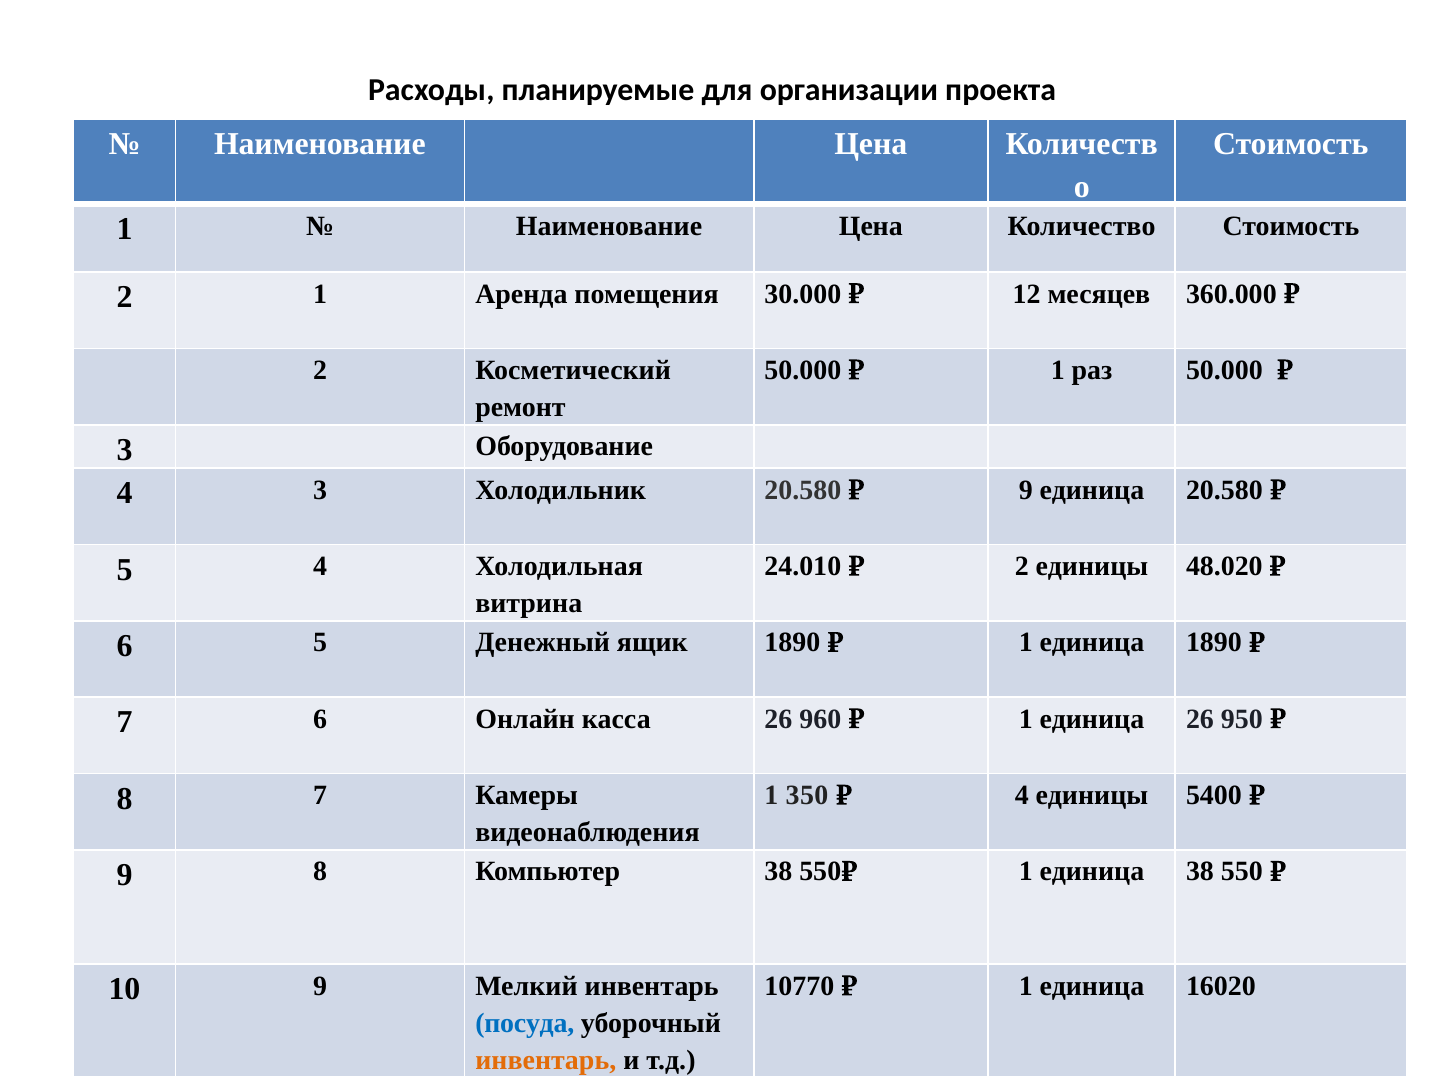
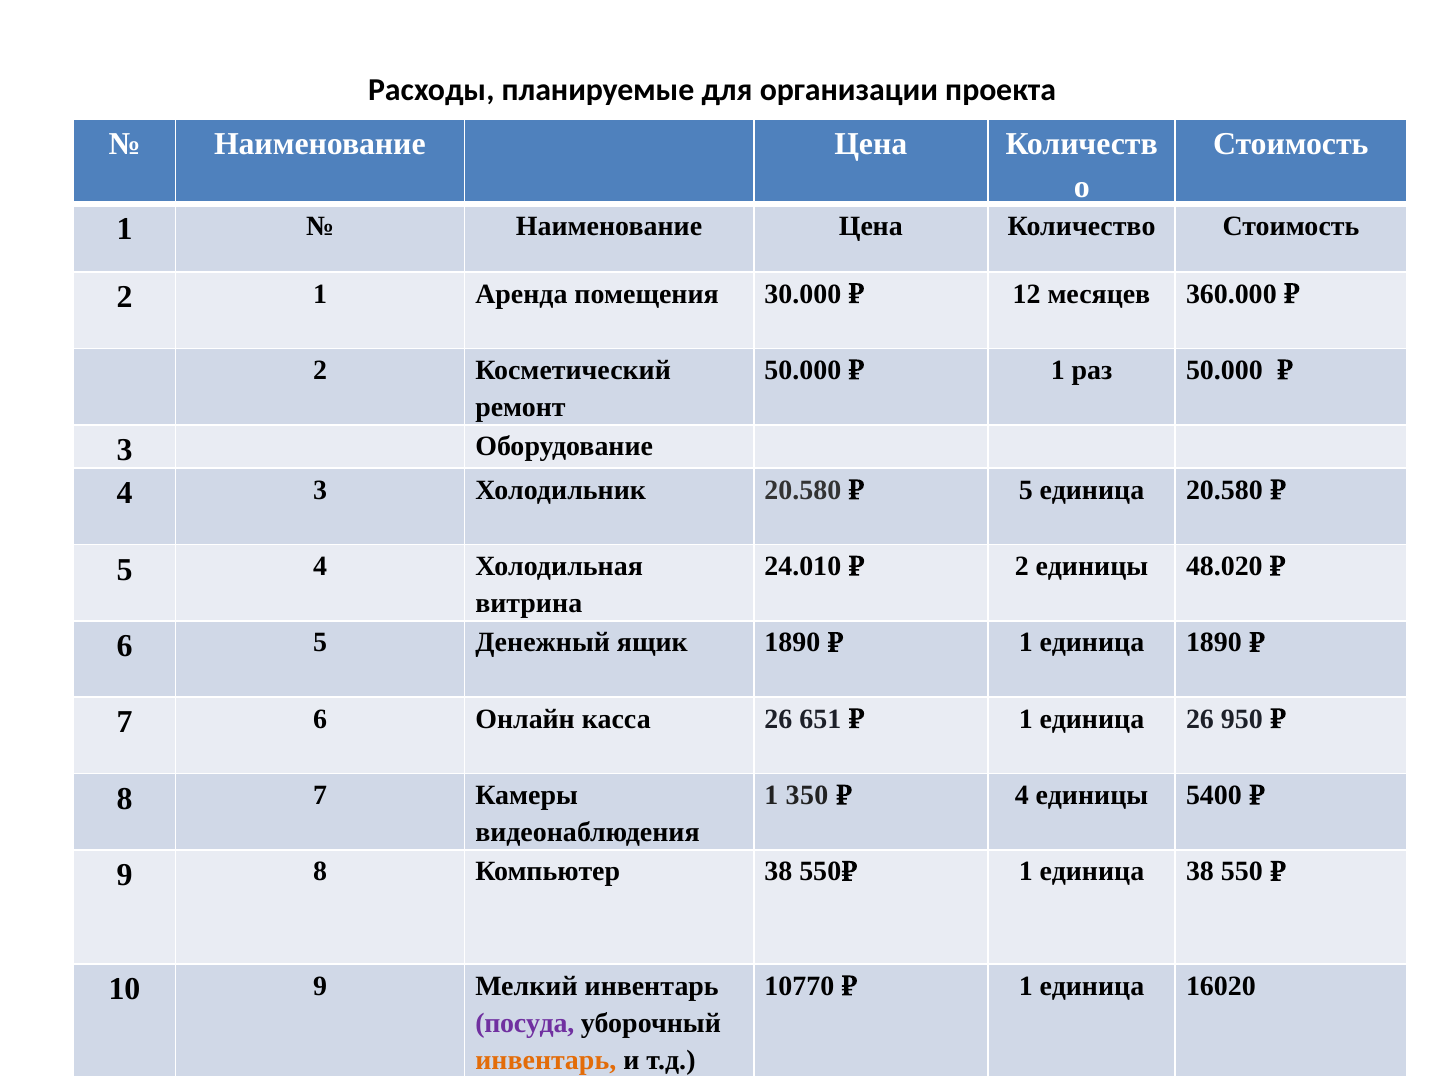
9 at (1026, 490): 9 -> 5
960: 960 -> 651
посуда colour: blue -> purple
